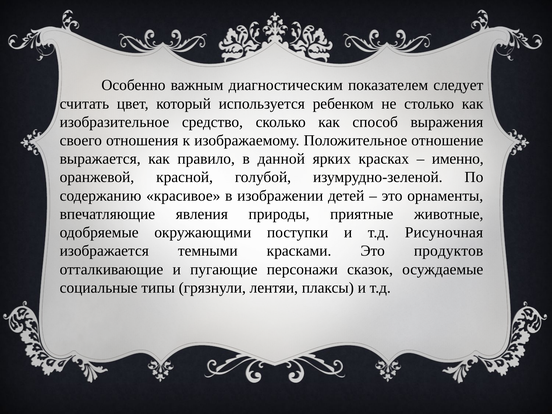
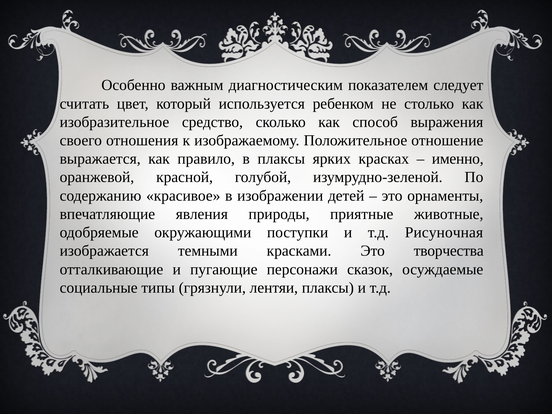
в данной: данной -> плаксы
продуктов: продуктов -> творчества
